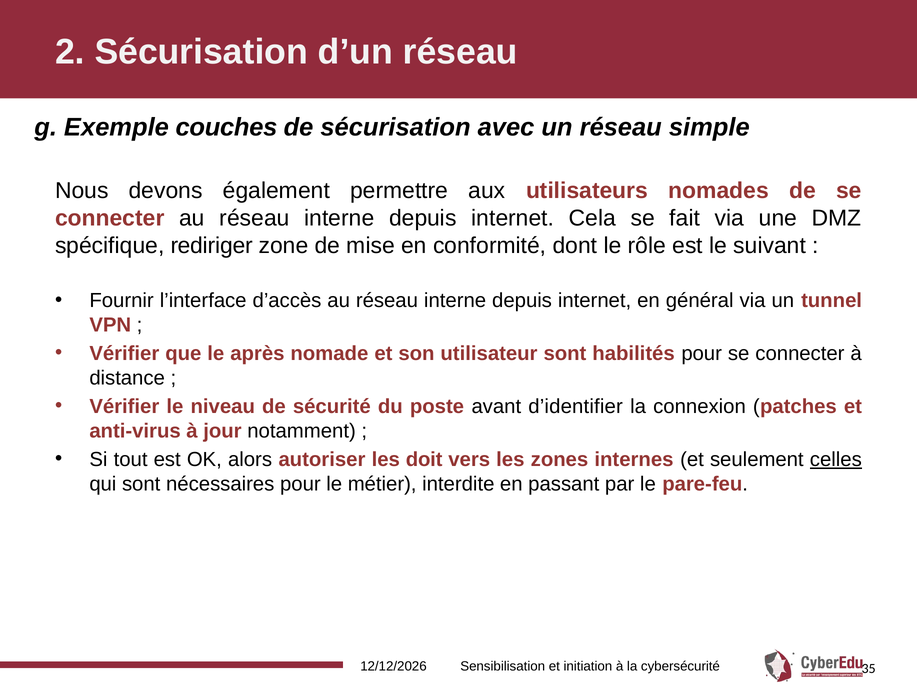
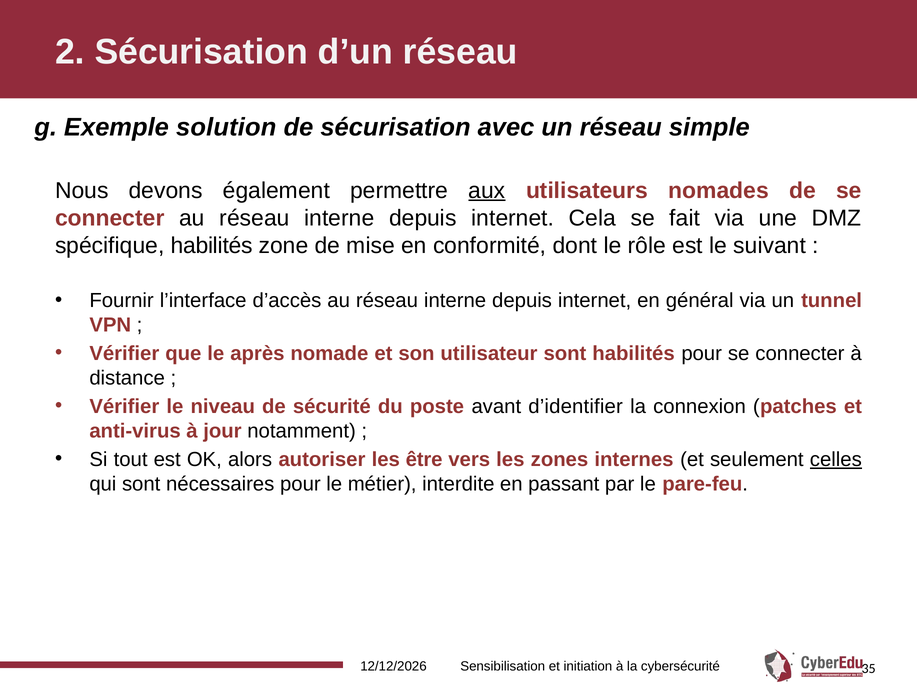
couches: couches -> solution
aux underline: none -> present
spécifique rediriger: rediriger -> habilités
doit: doit -> être
